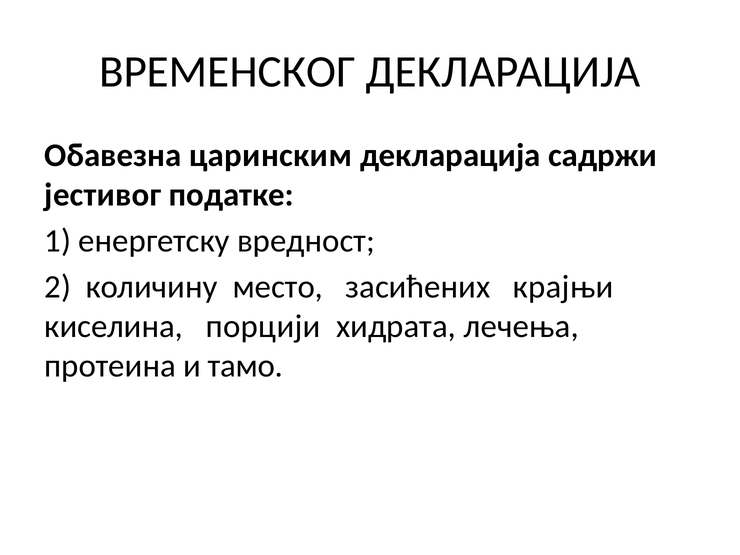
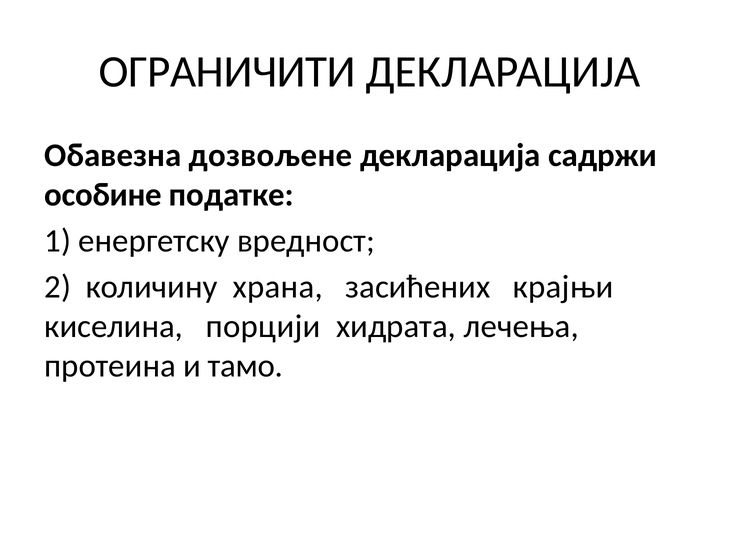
ВРЕМЕНСКОГ: ВРЕМЕНСКОГ -> ОГРАНИЧИТИ
царинским: царинским -> дозвољене
јестивог: јестивог -> особине
место: место -> храна
